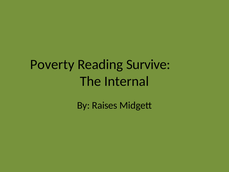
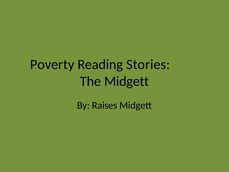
Survive: Survive -> Stories
The Internal: Internal -> Midgett
